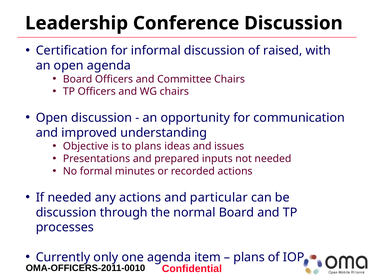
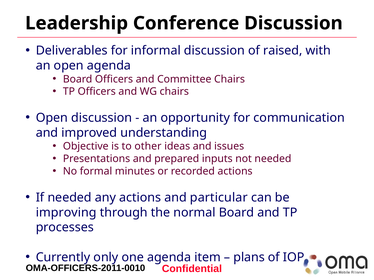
Certification: Certification -> Deliverables
to plans: plans -> other
discussion at (66, 213): discussion -> improving
